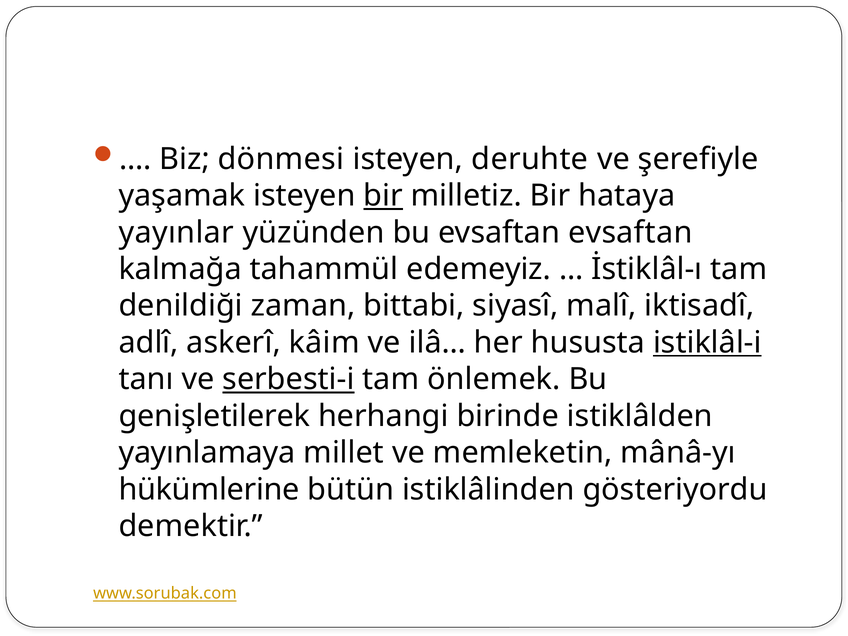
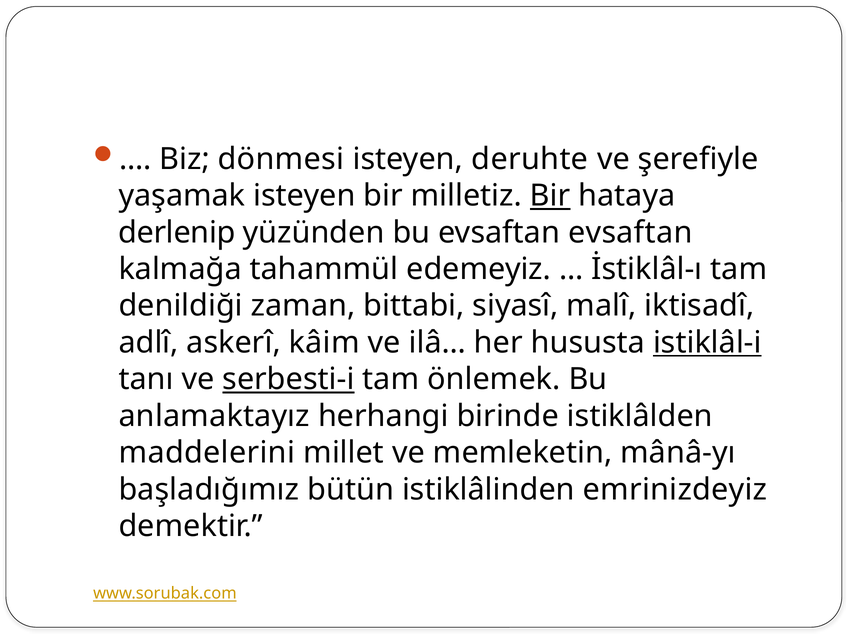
bir at (383, 196) underline: present -> none
Bir at (550, 196) underline: none -> present
yayınlar: yayınlar -> derlenip
genişletilerek: genişletilerek -> anlamaktayız
yayınlamaya: yayınlamaya -> maddelerini
hükümlerine: hükümlerine -> başladığımız
gösteriyordu: gösteriyordu -> emrinizdeyiz
